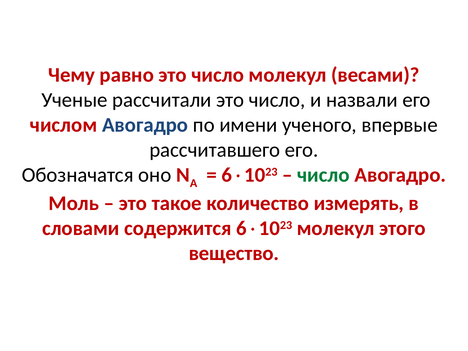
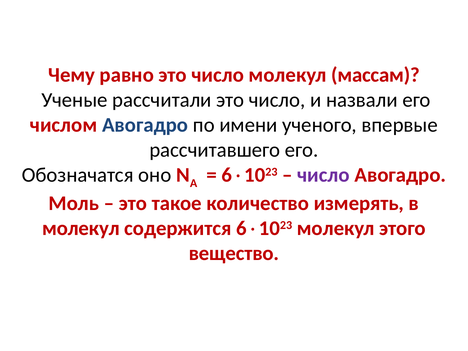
весами: весами -> массам
число at (323, 175) colour: green -> purple
словами at (81, 228): словами -> молекул
